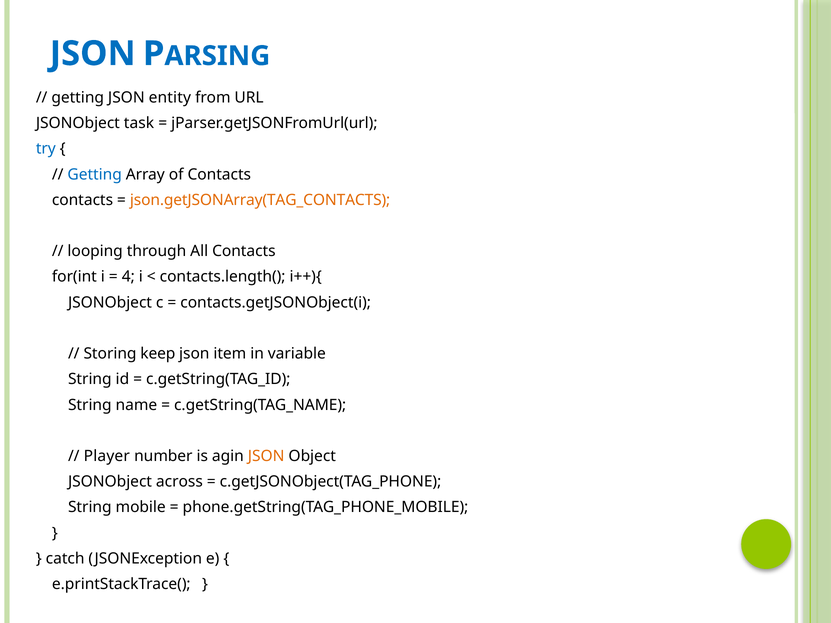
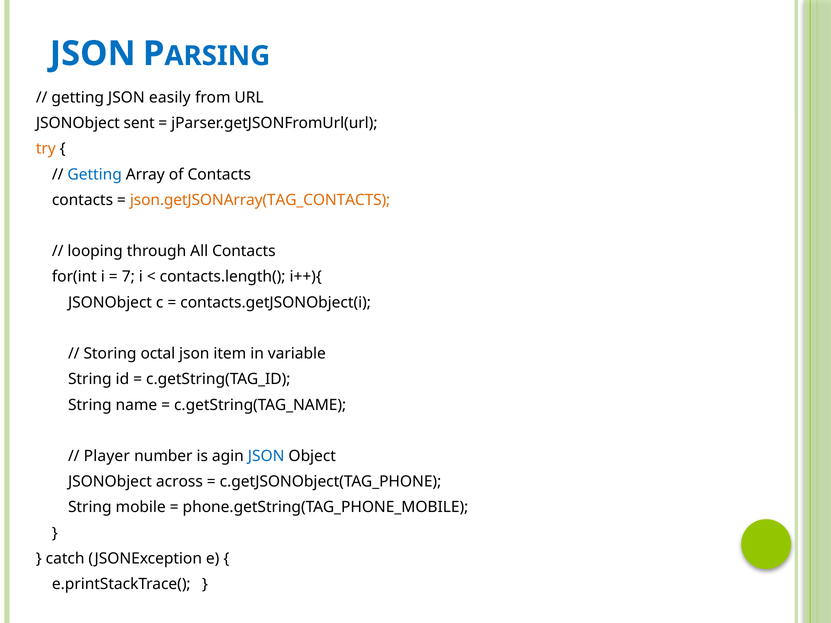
entity: entity -> easily
task: task -> sent
try colour: blue -> orange
4: 4 -> 7
keep: keep -> octal
JSON at (266, 456) colour: orange -> blue
